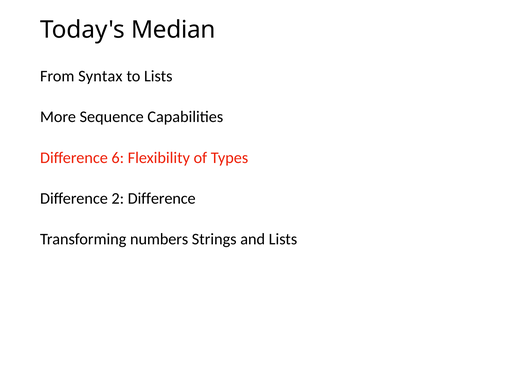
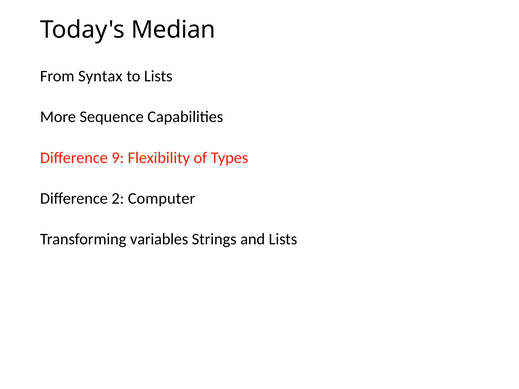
6: 6 -> 9
2 Difference: Difference -> Computer
numbers: numbers -> variables
